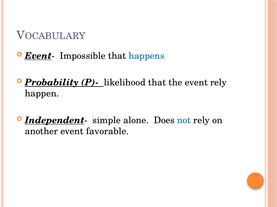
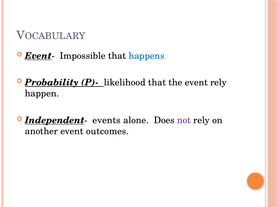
simple: simple -> events
not colour: blue -> purple
favorable: favorable -> outcomes
